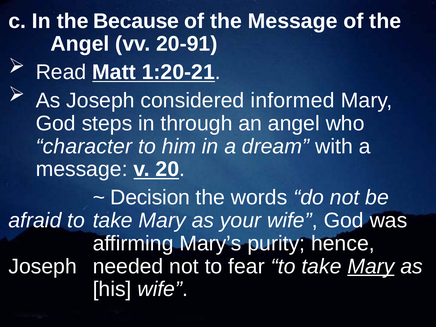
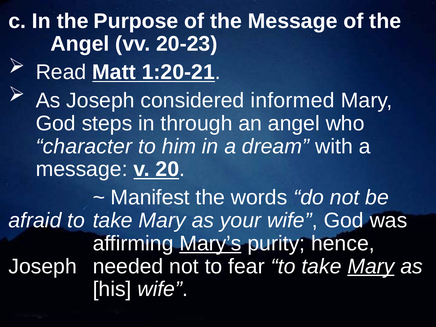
Because: Because -> Purpose
20-91: 20-91 -> 20-23
Decision: Decision -> Manifest
Mary’s underline: none -> present
